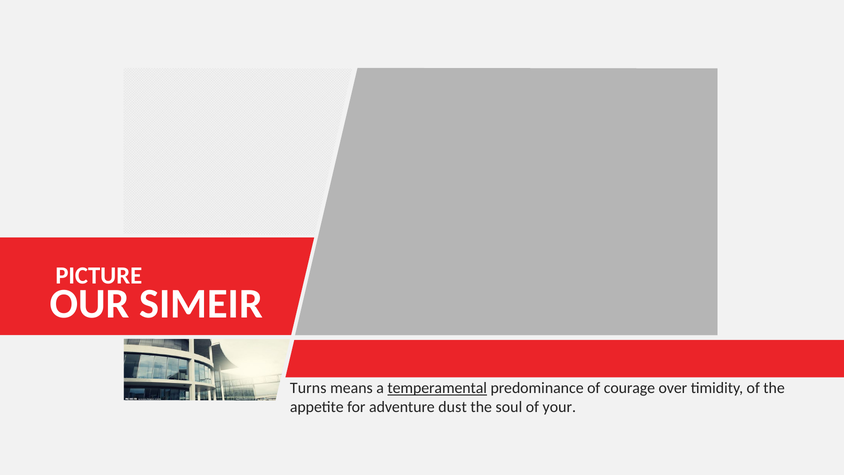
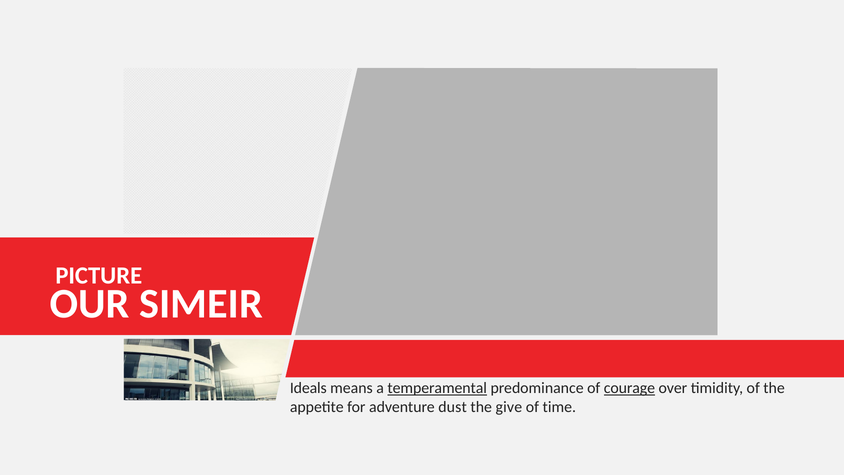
Turns: Turns -> Ideals
courage underline: none -> present
soul: soul -> give
your: your -> time
